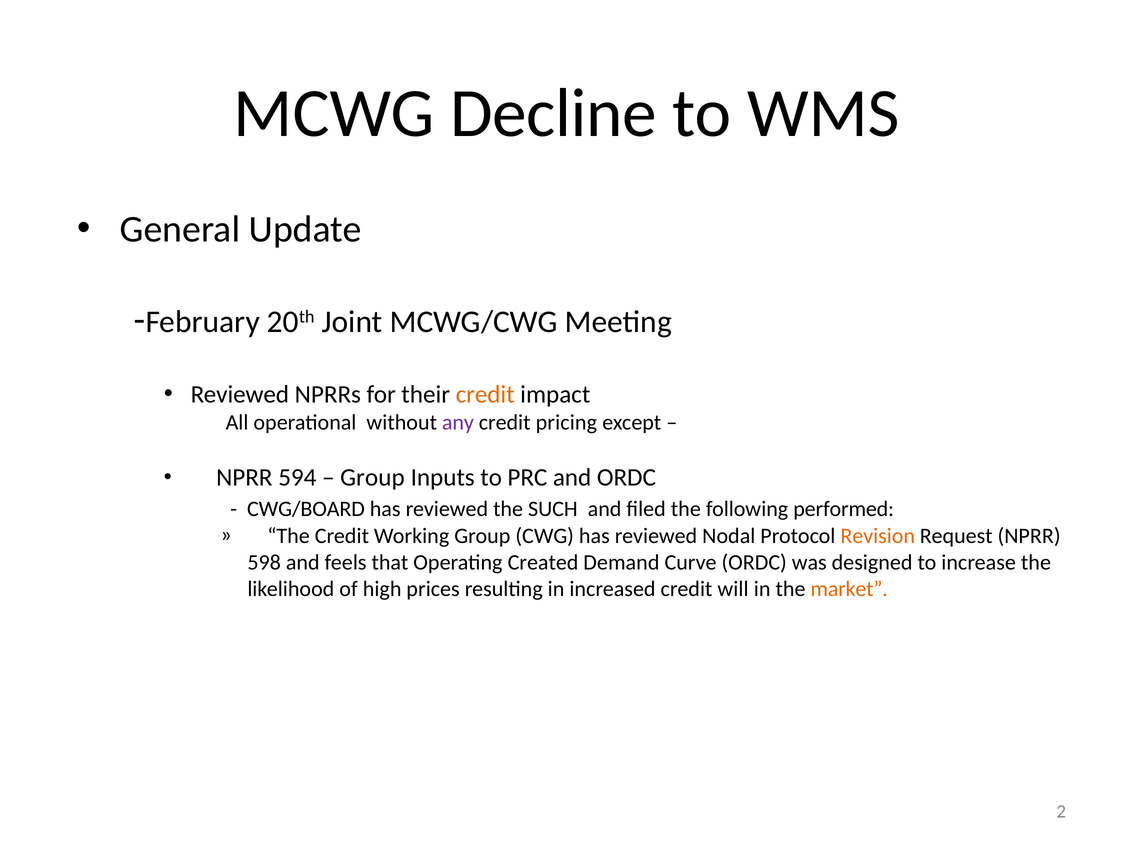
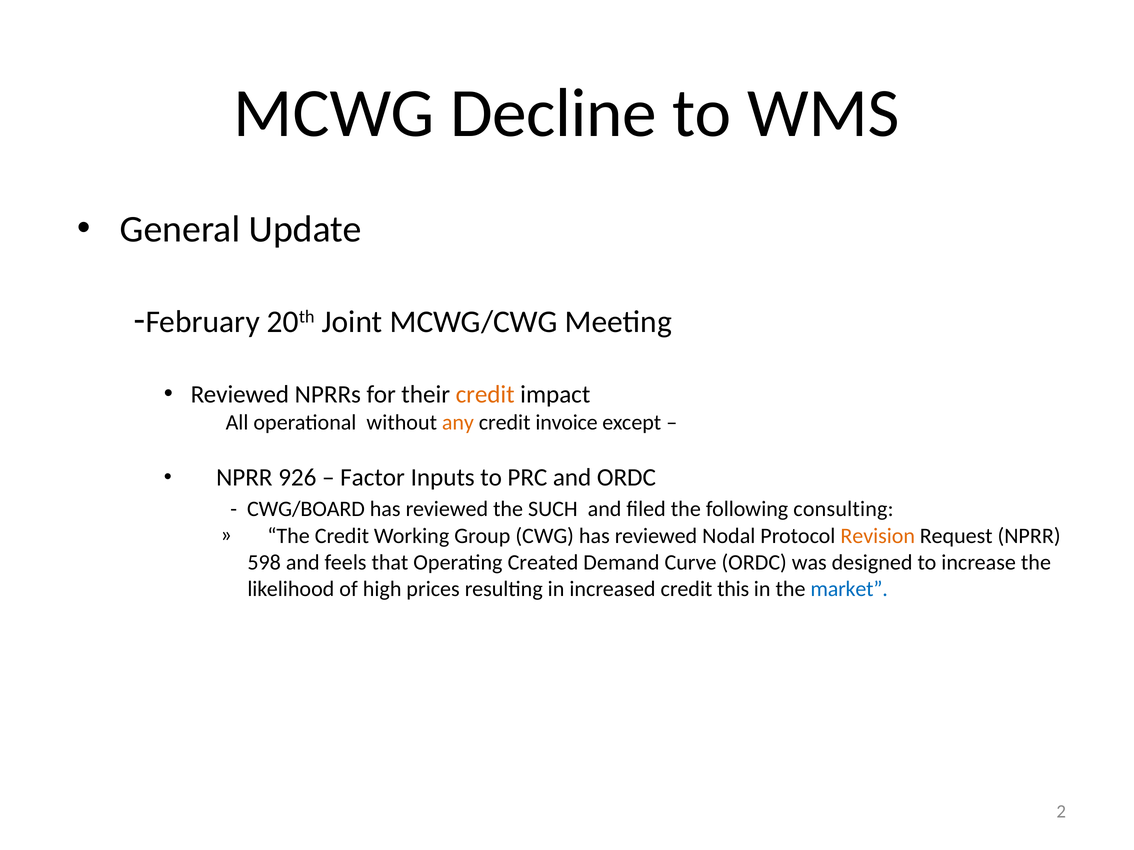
any colour: purple -> orange
pricing: pricing -> invoice
594: 594 -> 926
Group at (372, 478): Group -> Factor
performed: performed -> consulting
will: will -> this
market colour: orange -> blue
